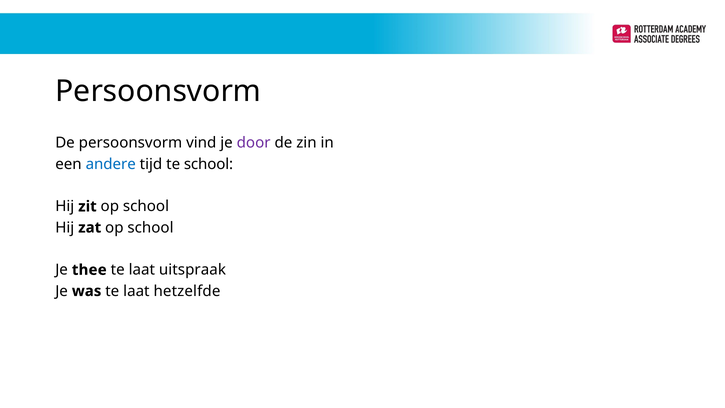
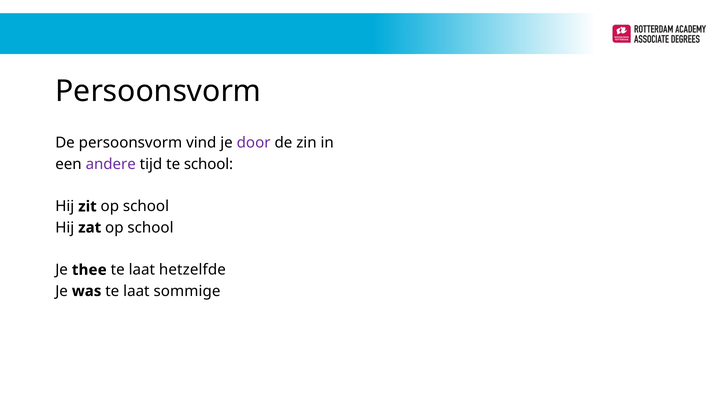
andere colour: blue -> purple
uitspraak: uitspraak -> hetzelfde
hetzelfde: hetzelfde -> sommige
